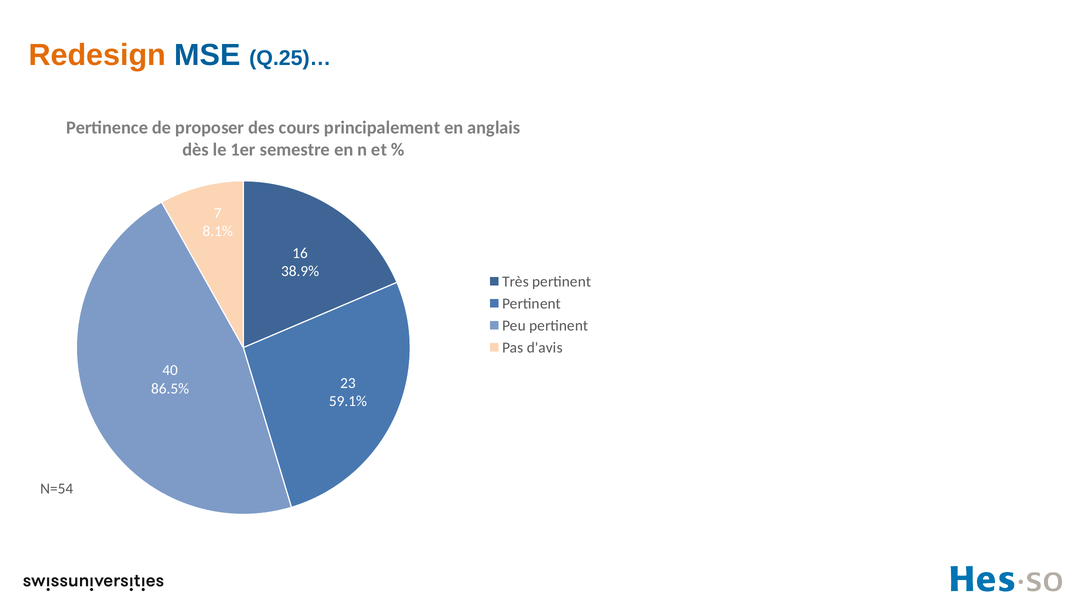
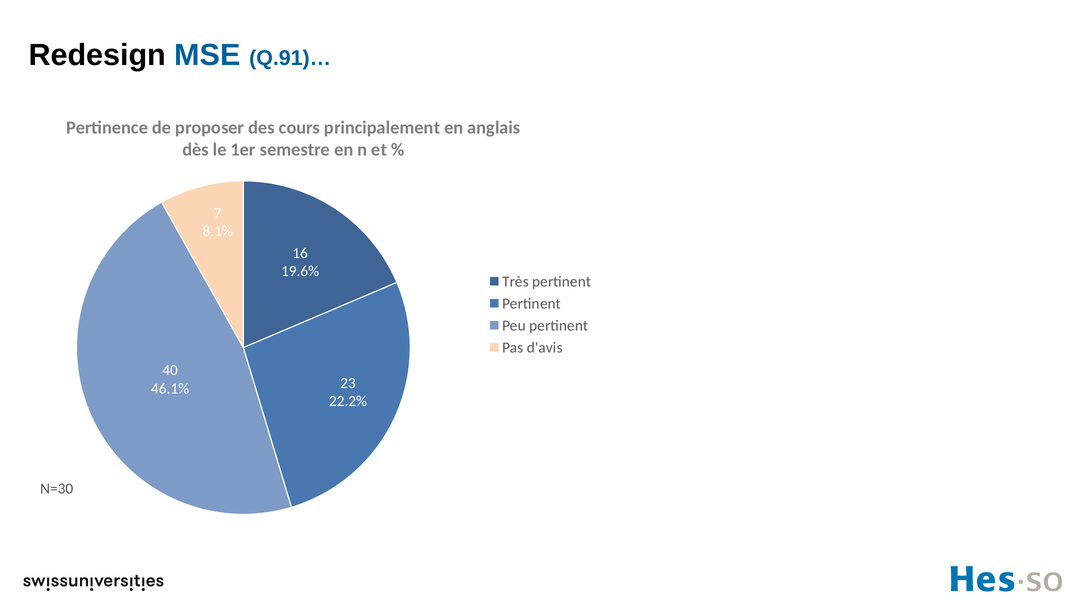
Redesign colour: orange -> black
Q.25)…: Q.25)… -> Q.91)…
38.9%: 38.9% -> 19.6%
86.5%: 86.5% -> 46.1%
59.1%: 59.1% -> 22.2%
N=54: N=54 -> N=30
